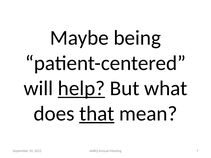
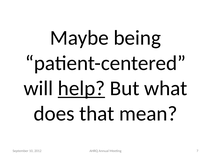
that underline: present -> none
